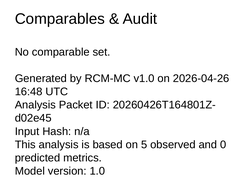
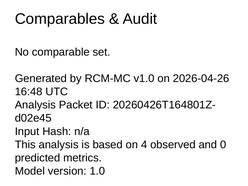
5: 5 -> 4
